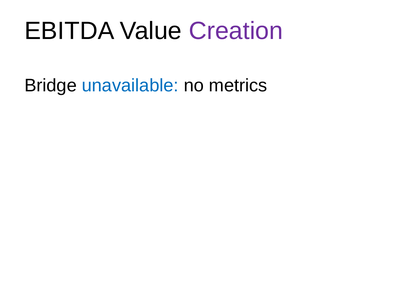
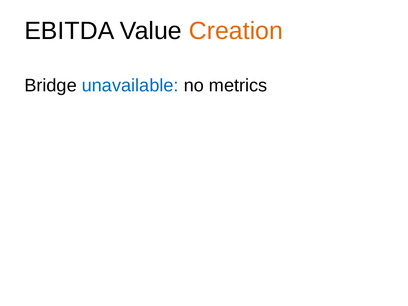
Creation colour: purple -> orange
